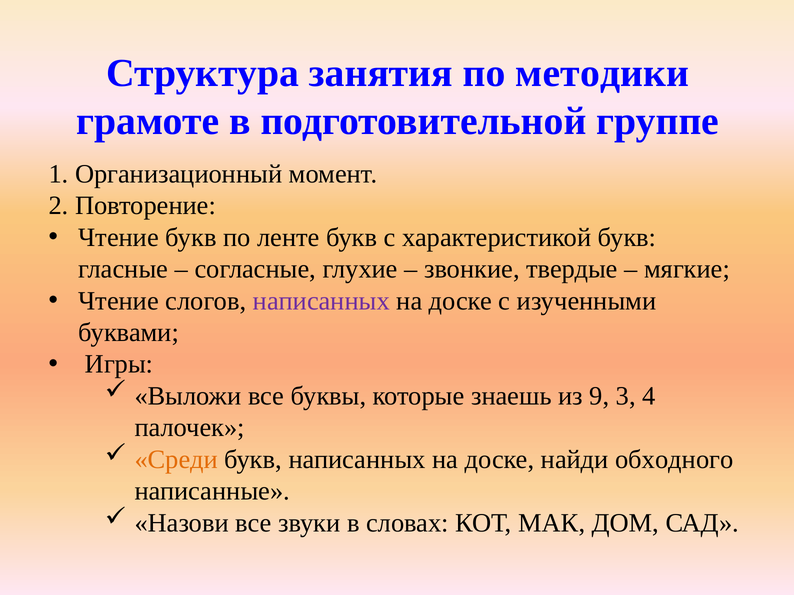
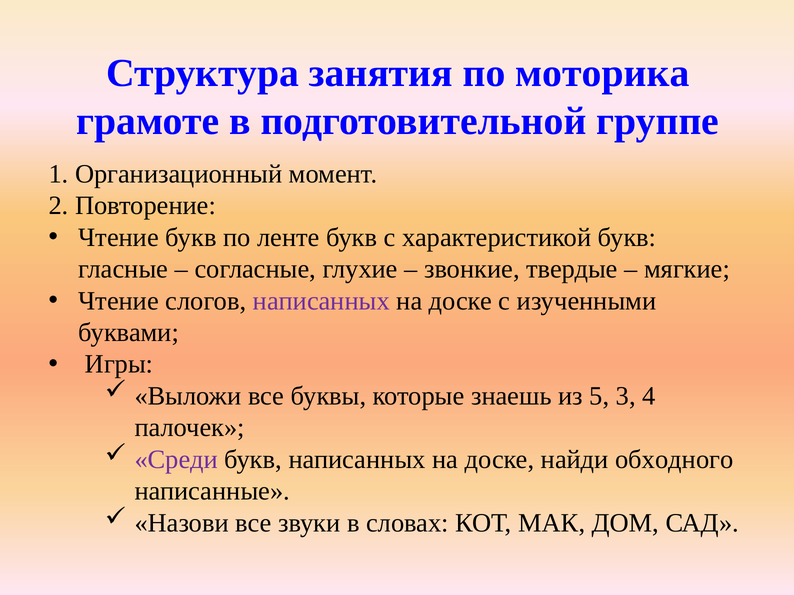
методики: методики -> моторика
9: 9 -> 5
Среди colour: orange -> purple
